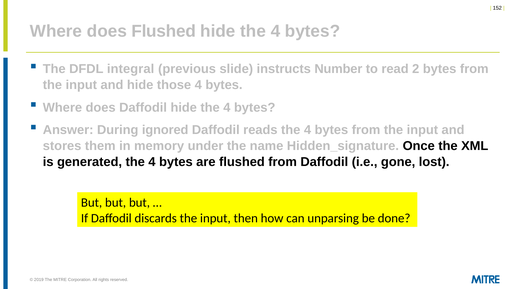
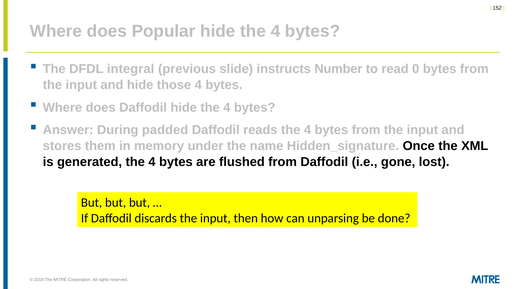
does Flushed: Flushed -> Popular
2: 2 -> 0
ignored: ignored -> padded
